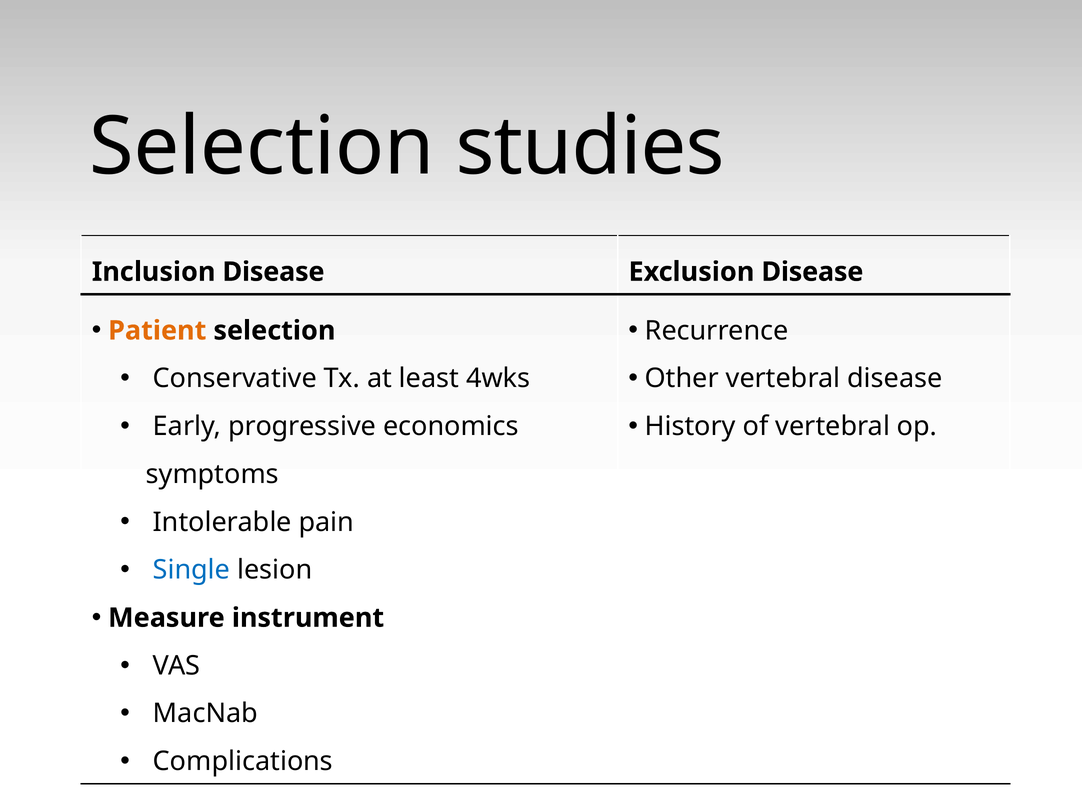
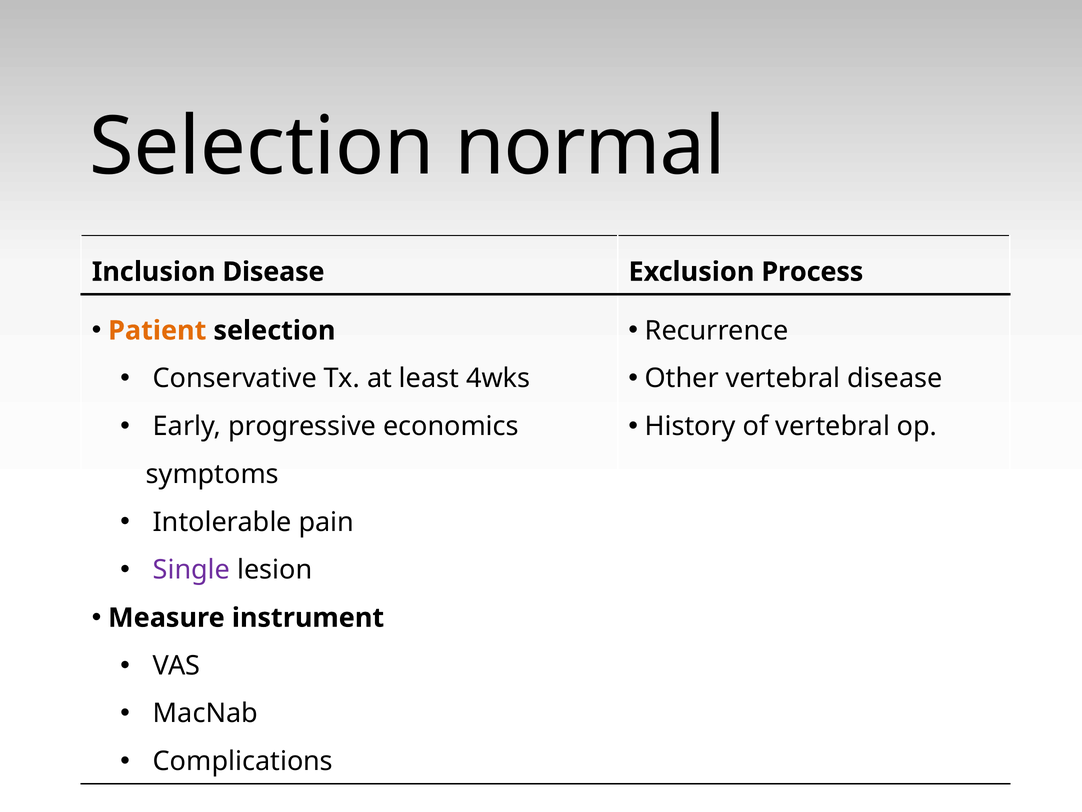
studies: studies -> normal
Exclusion Disease: Disease -> Process
Single colour: blue -> purple
